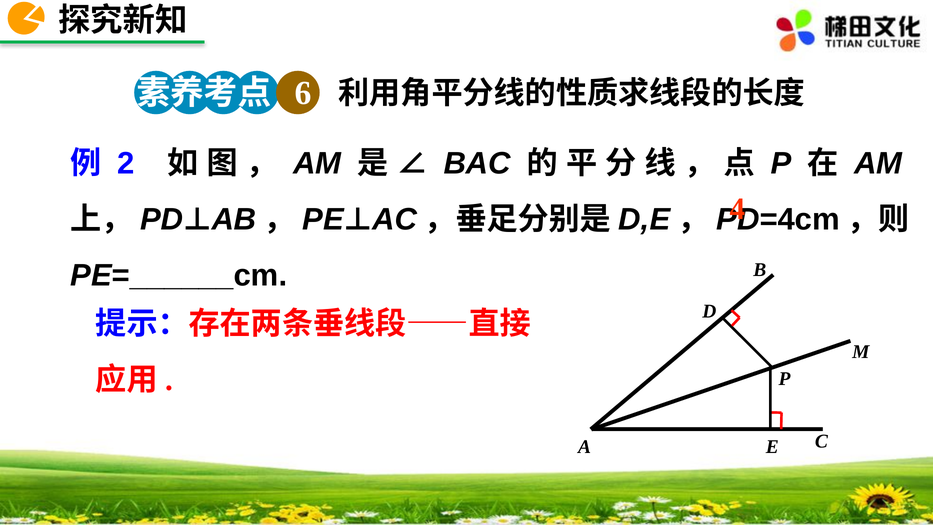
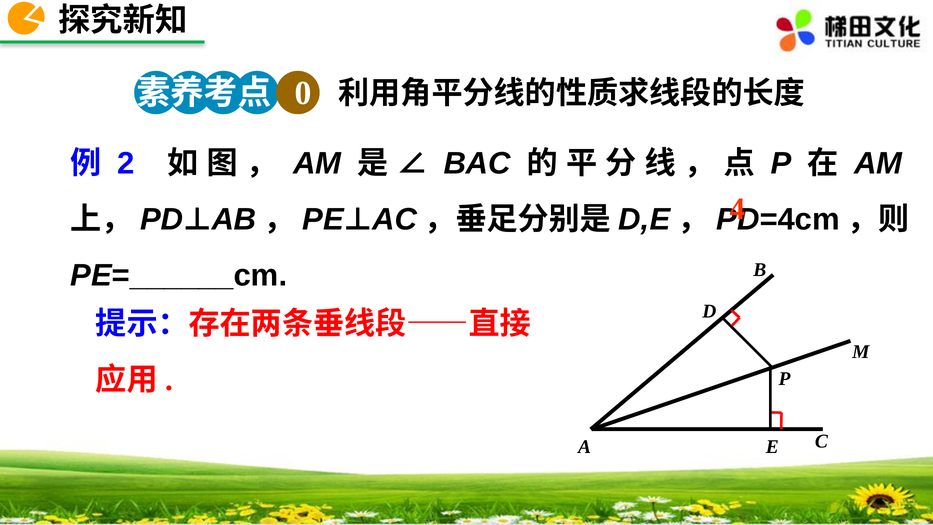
6: 6 -> 0
